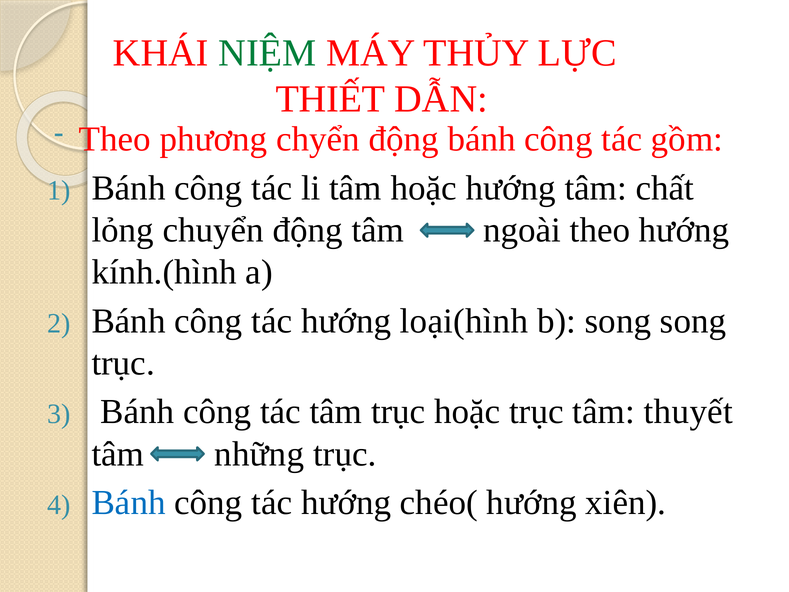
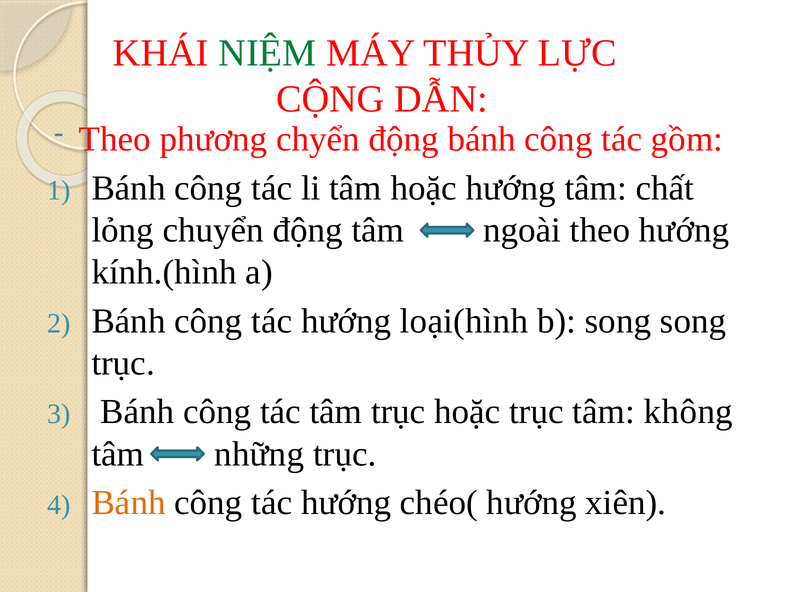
THIẾT: THIẾT -> CỘNG
thuyết: thuyết -> không
Bánh at (129, 502) colour: blue -> orange
